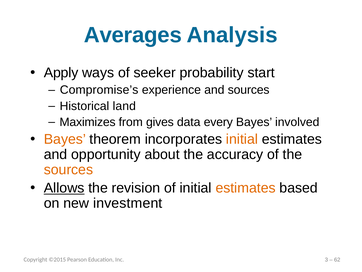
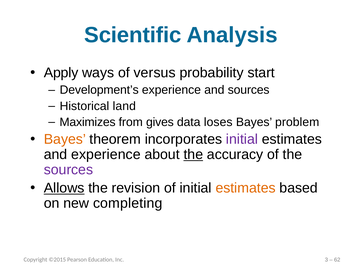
Averages: Averages -> Scientific
seeker: seeker -> versus
Compromise’s: Compromise’s -> Development’s
every: every -> loses
involved: involved -> problem
initial at (242, 139) colour: orange -> purple
and opportunity: opportunity -> experience
the at (193, 154) underline: none -> present
sources at (68, 169) colour: orange -> purple
investment: investment -> completing
